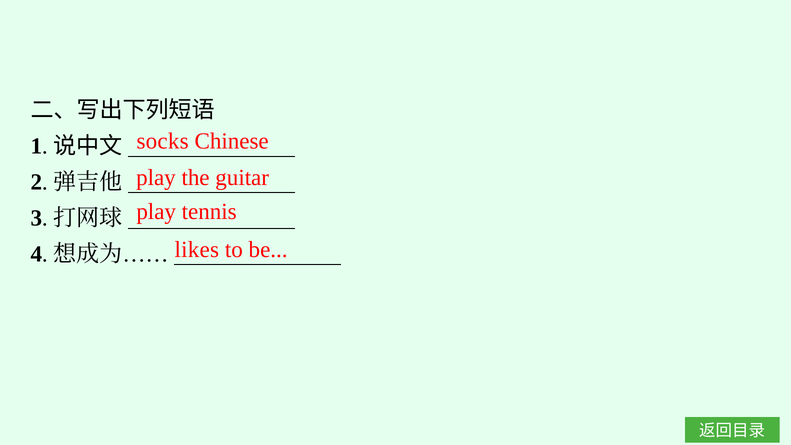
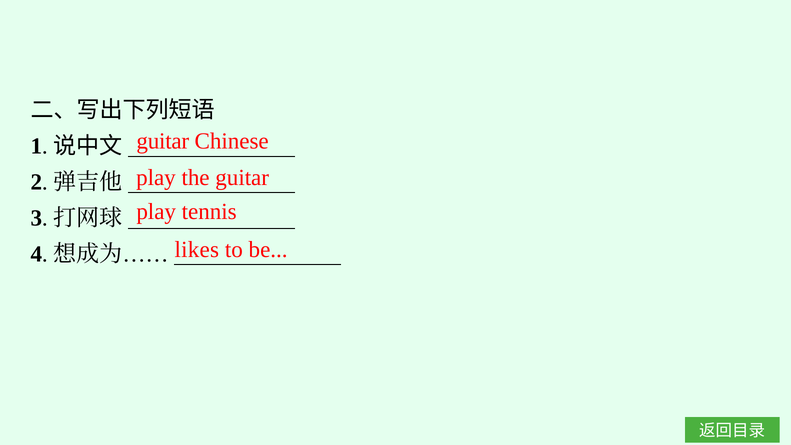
socks at (163, 141): socks -> guitar
